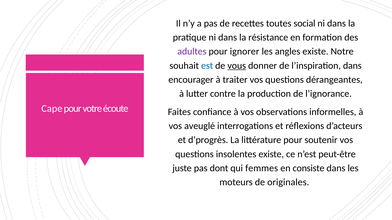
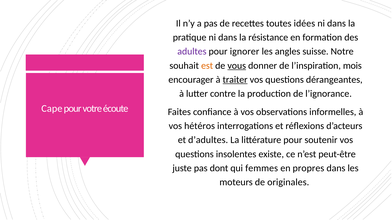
social: social -> idées
angles existe: existe -> suisse
est colour: blue -> orange
l’inspiration dans: dans -> mois
traiter underline: none -> present
aveuglé: aveuglé -> hétéros
d’progrès: d’progrès -> d’adultes
consiste: consiste -> propres
